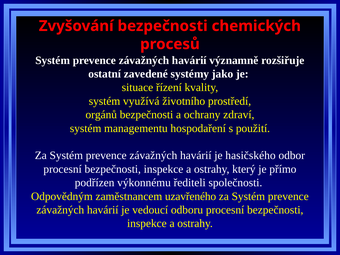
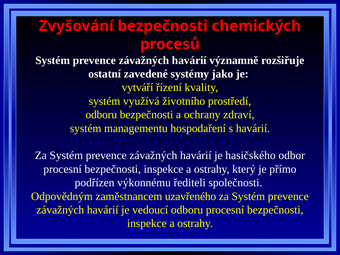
situace: situace -> vytváří
orgánů at (101, 115): orgánů -> odboru
s použití: použití -> havárií
